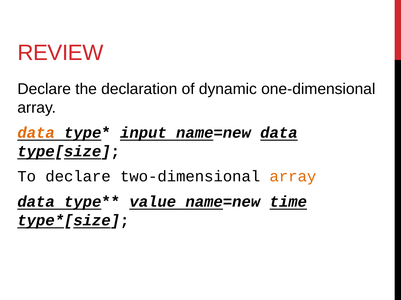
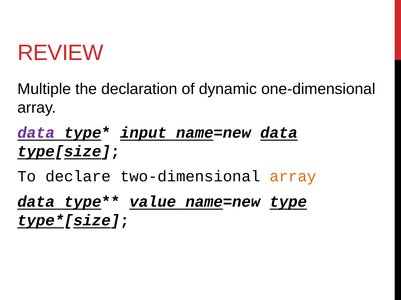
Declare at (44, 89): Declare -> Multiple
data at (36, 133) colour: orange -> purple
time: time -> type
